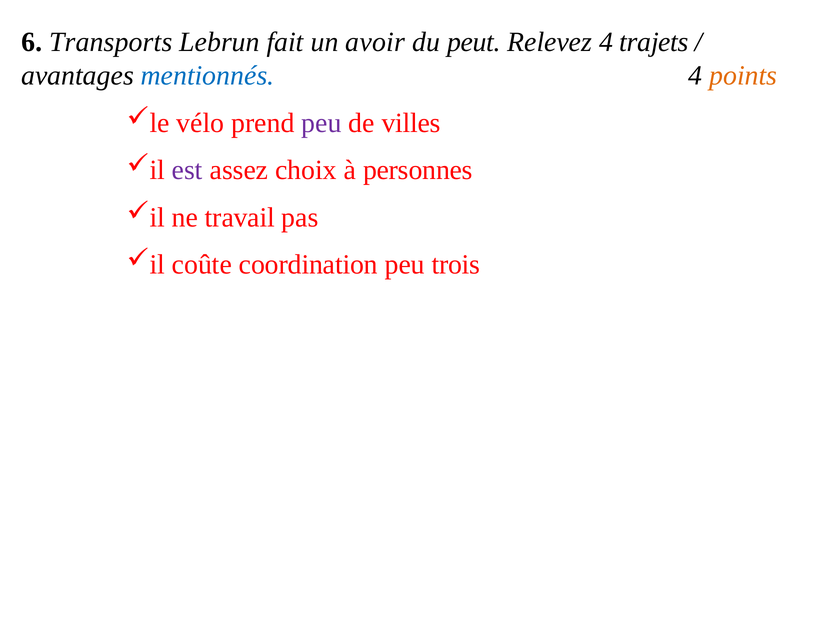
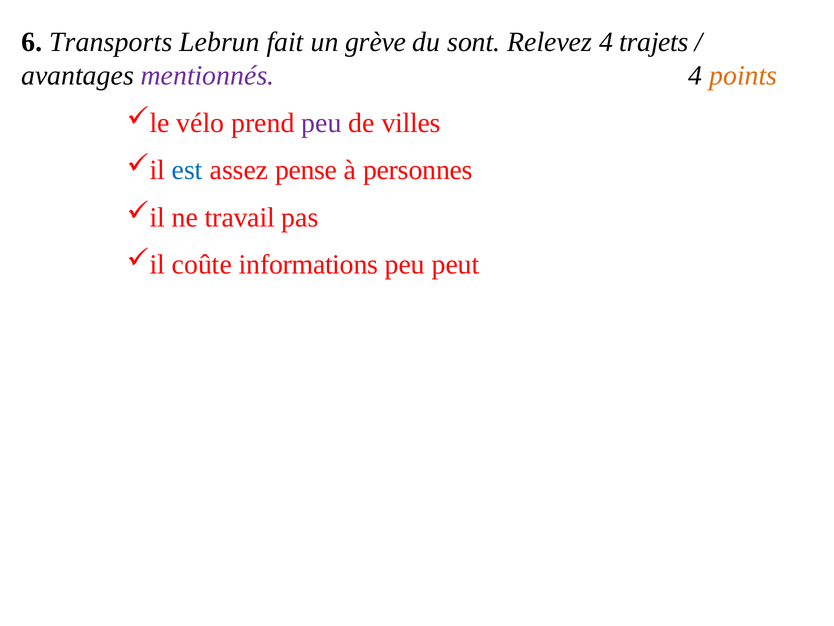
avoir: avoir -> grève
peut: peut -> sont
mentionnés colour: blue -> purple
est colour: purple -> blue
choix: choix -> pense
coordination: coordination -> informations
trois: trois -> peut
